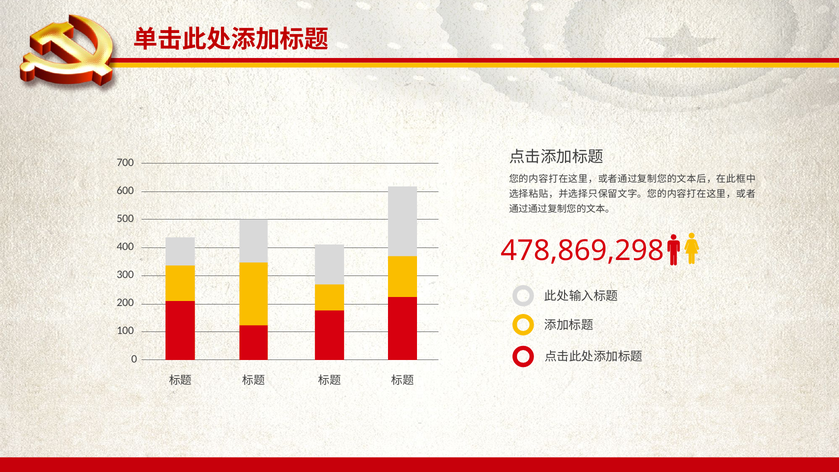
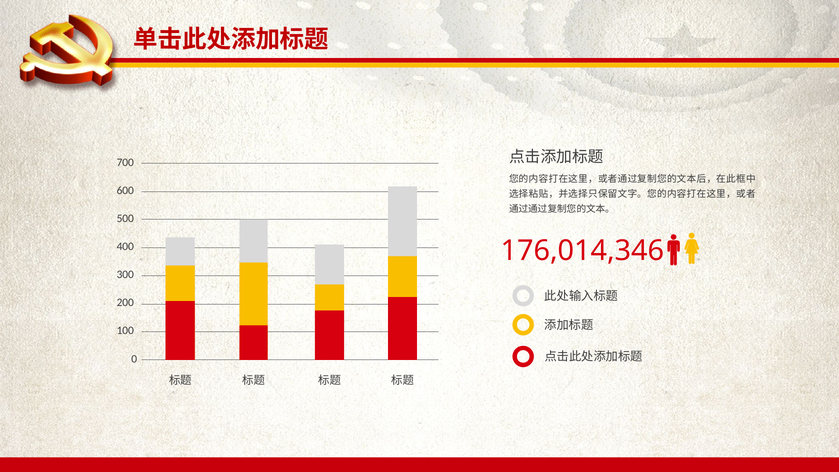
478,869,298: 478,869,298 -> 176,014,346
